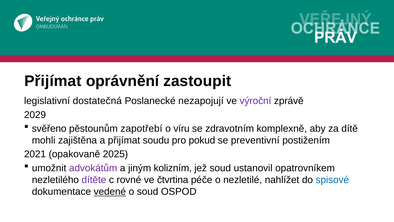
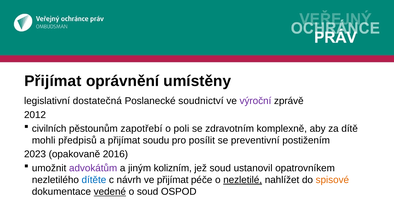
zastoupit: zastoupit -> umístěny
nezapojují: nezapojují -> soudnictví
2029: 2029 -> 2012
svěřeno: svěřeno -> civilních
víru: víru -> poli
zajištěna: zajištěna -> předpisů
pokud: pokud -> posílit
2021: 2021 -> 2023
2025: 2025 -> 2016
dítěte colour: purple -> blue
rovné: rovné -> návrh
ve čtvrtina: čtvrtina -> přijímat
nezletilé underline: none -> present
spisové colour: blue -> orange
